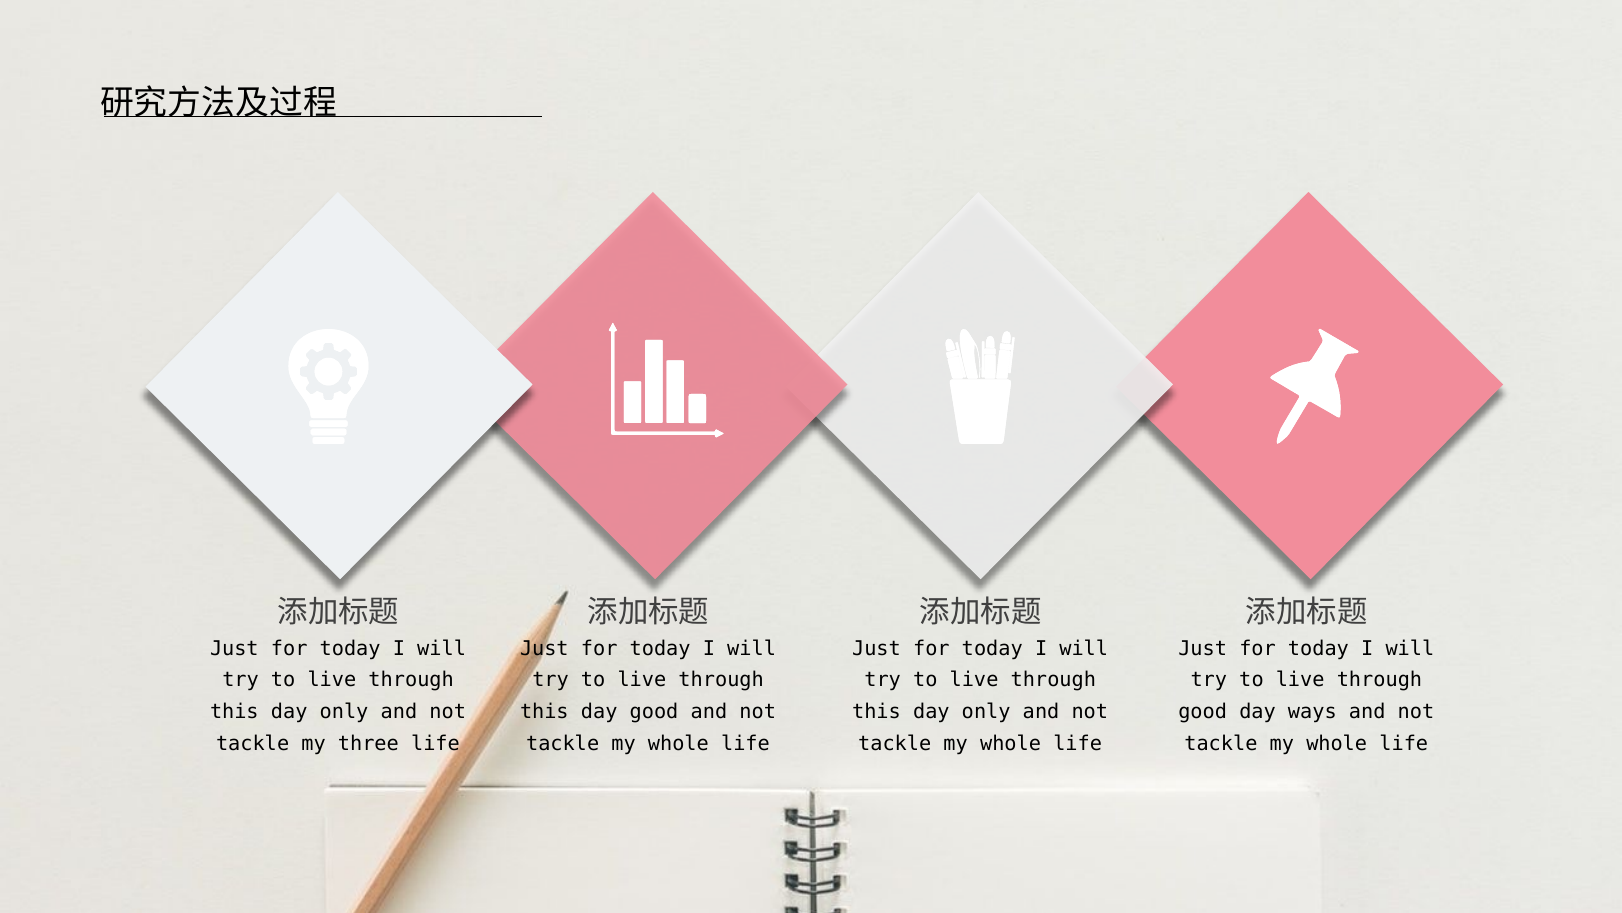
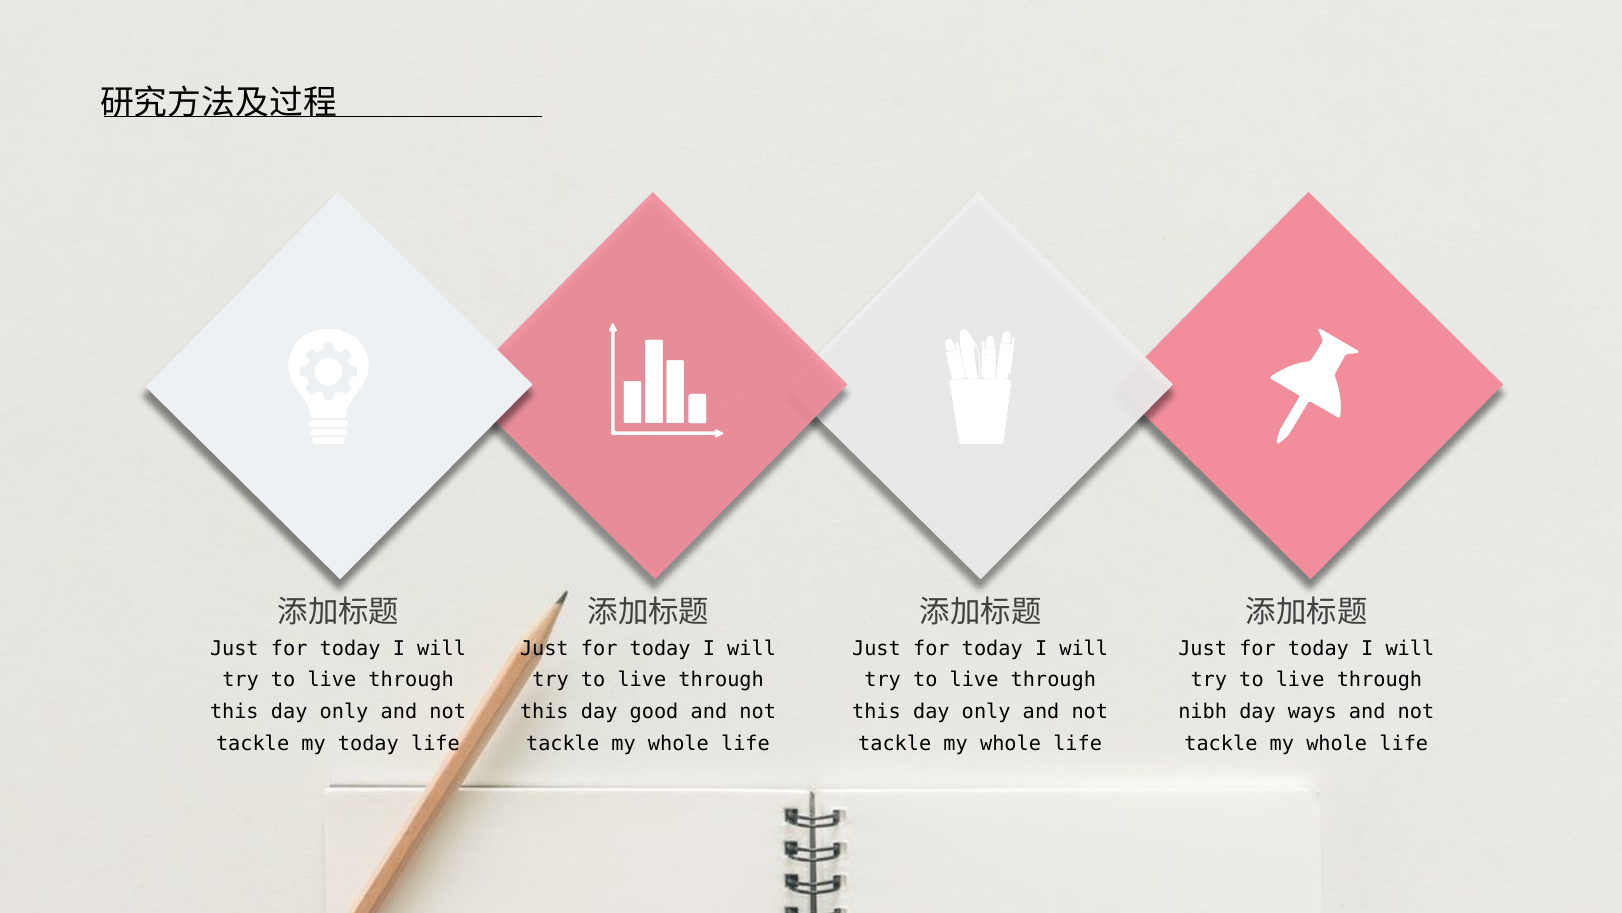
good at (1203, 711): good -> nibh
my three: three -> today
